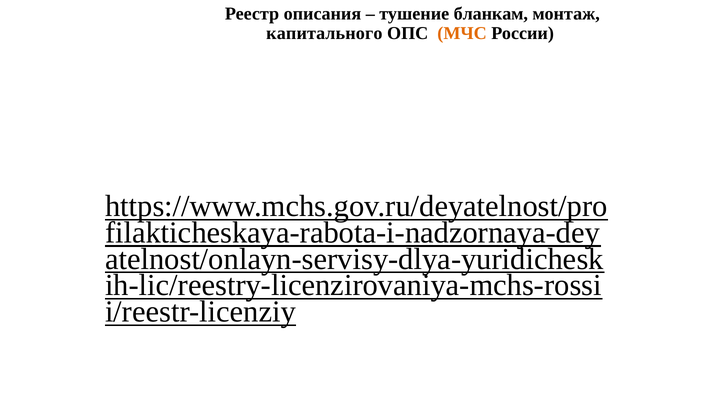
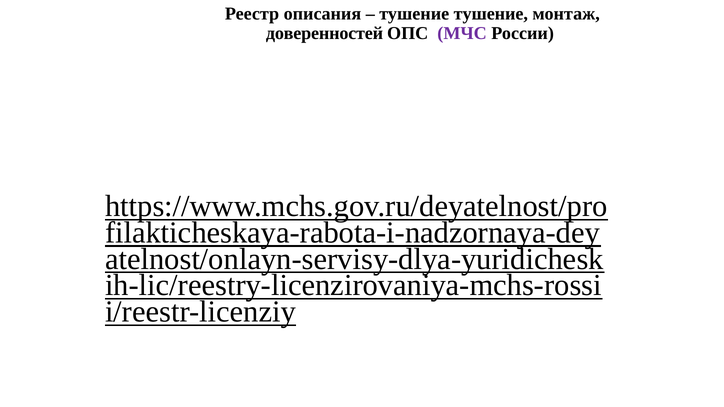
тушение бланкам: бланкам -> тушение
капитального: капитального -> доверенностей
МЧС colour: orange -> purple
